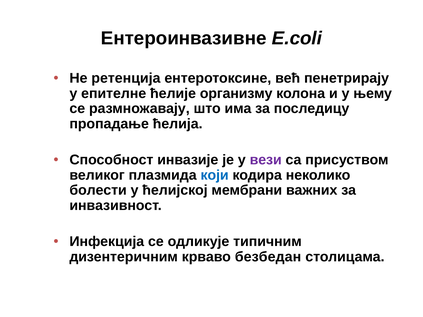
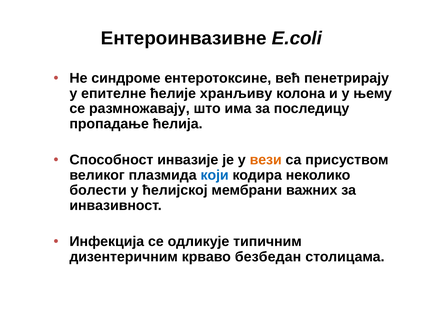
ретенција: ретенција -> синдроме
организму: организму -> хранљиву
вези colour: purple -> orange
